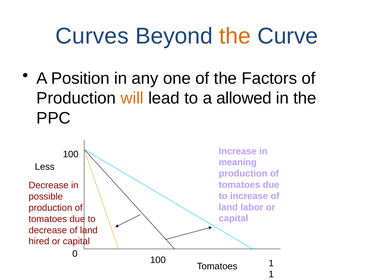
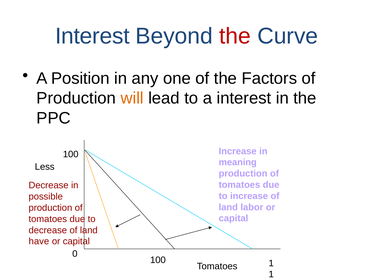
Curves at (92, 36): Curves -> Interest
the at (235, 36) colour: orange -> red
a allowed: allowed -> interest
hired: hired -> have
